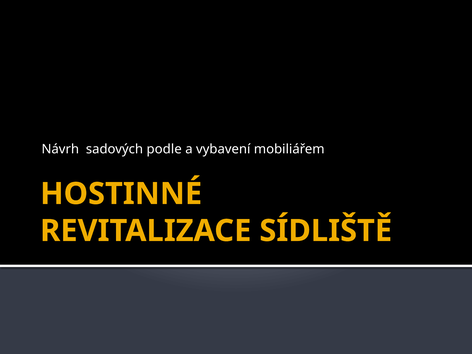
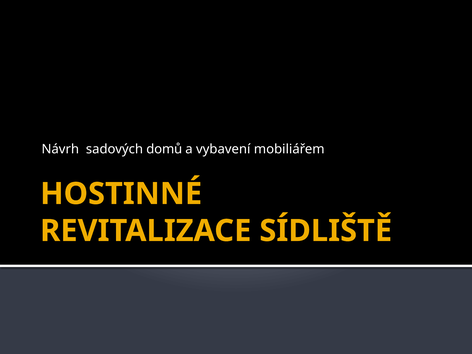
podle: podle -> domů
